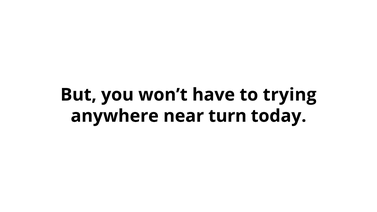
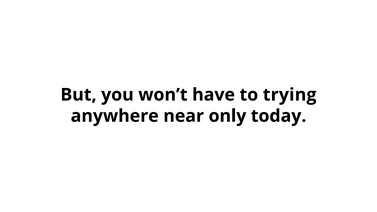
turn: turn -> only
